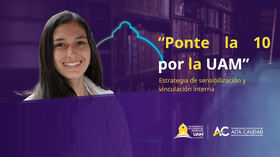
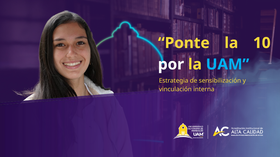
UAM colour: white -> light blue
